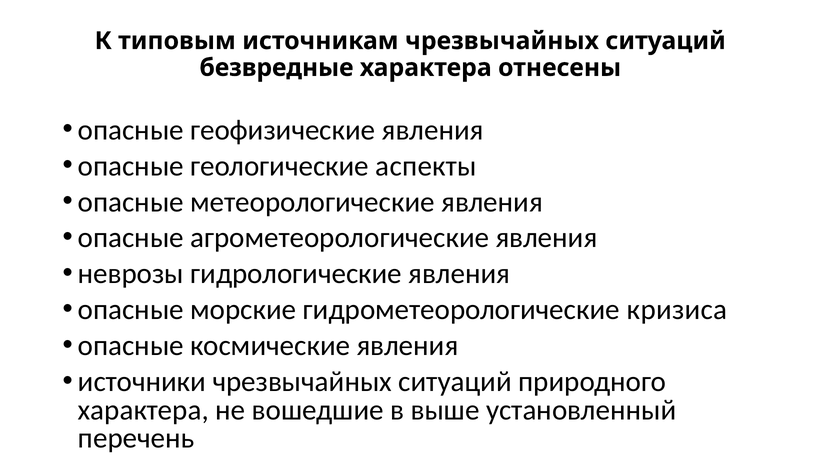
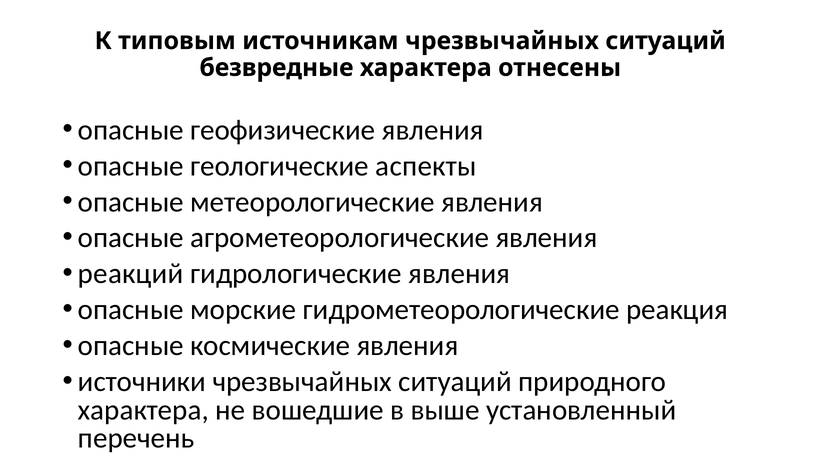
неврозы: неврозы -> реакций
кризиса: кризиса -> реакция
